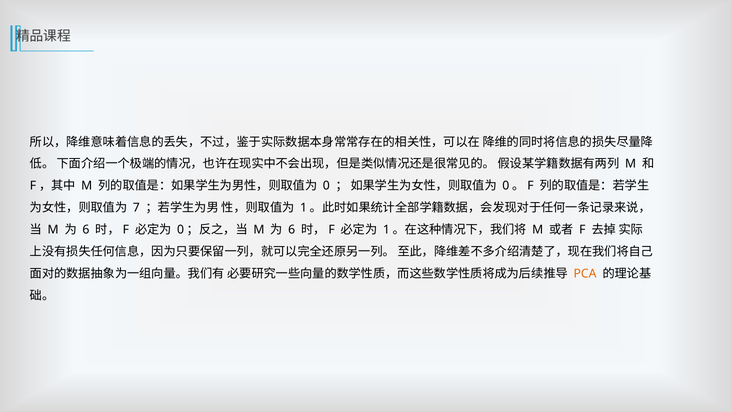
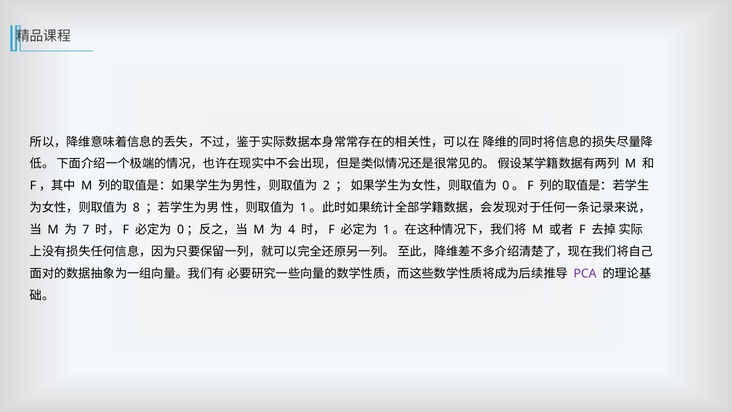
0: 0 -> 2
7: 7 -> 8
6 at (86, 230): 6 -> 7
6 at (292, 230): 6 -> 4
PCA colour: orange -> purple
